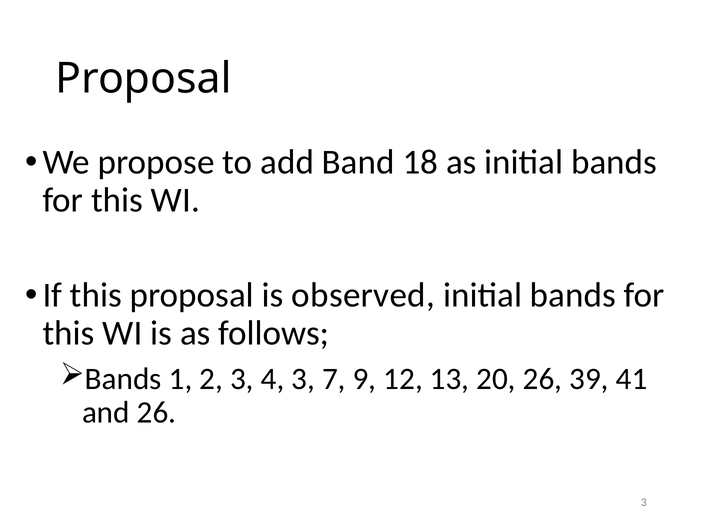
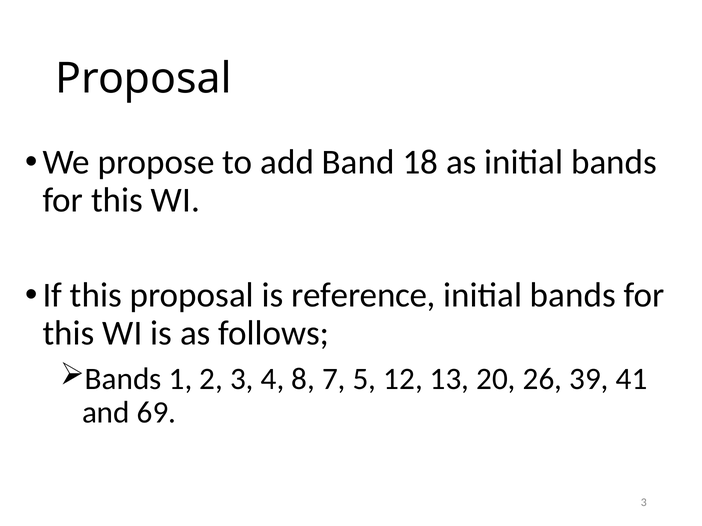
observed: observed -> reference
4 3: 3 -> 8
9: 9 -> 5
and 26: 26 -> 69
